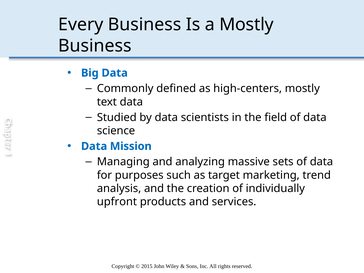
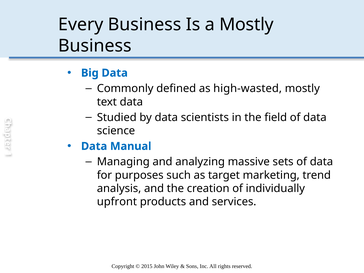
high-centers: high-centers -> high-wasted
Mission: Mission -> Manual
